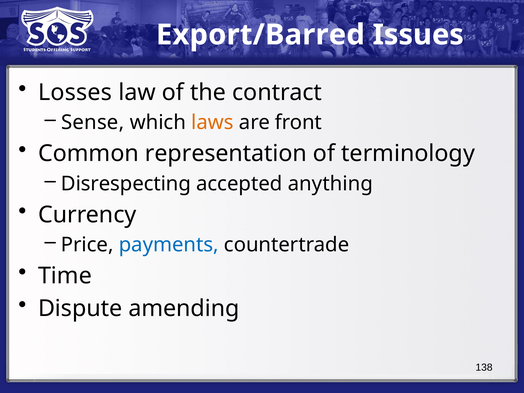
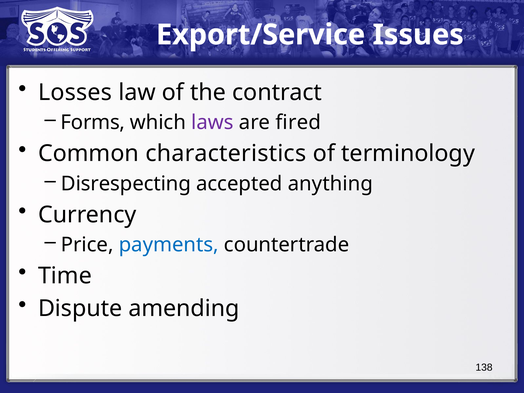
Export/Barred: Export/Barred -> Export/Service
Sense: Sense -> Forms
laws colour: orange -> purple
front: front -> fired
representation: representation -> characteristics
